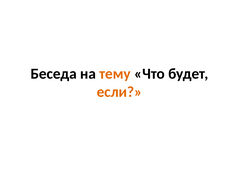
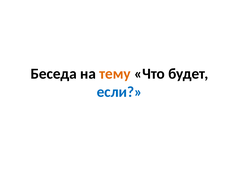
если colour: orange -> blue
